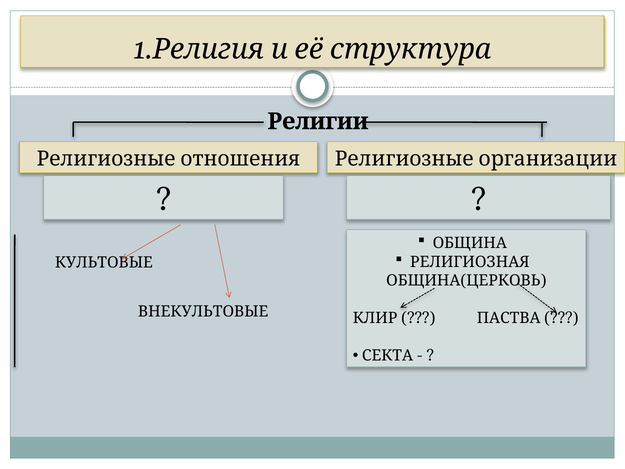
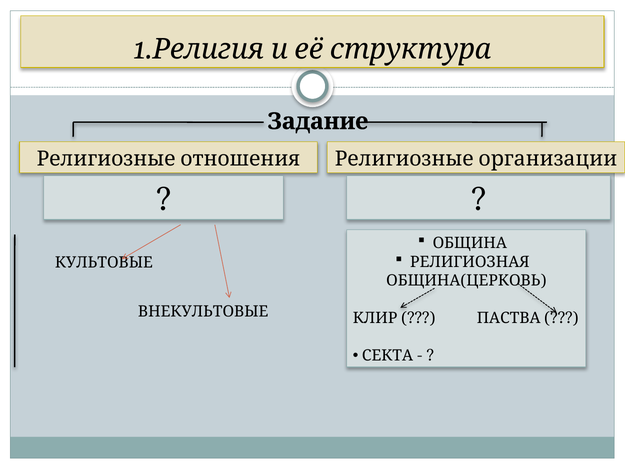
Религии: Религии -> Задание
